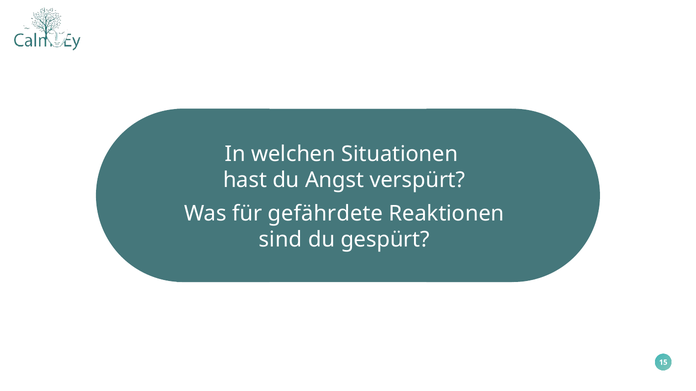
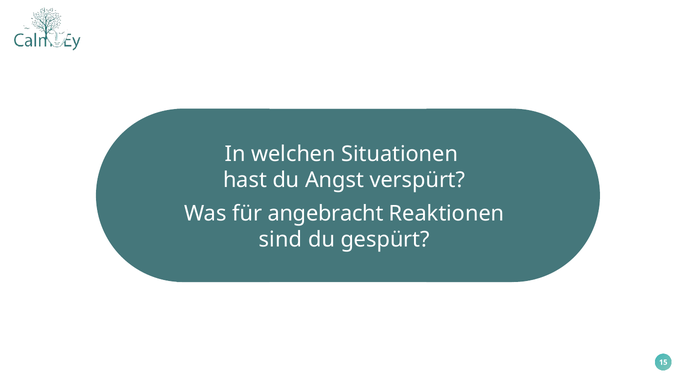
gefährdete: gefährdete -> angebracht
